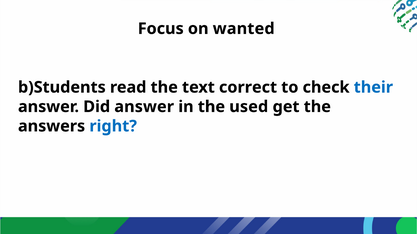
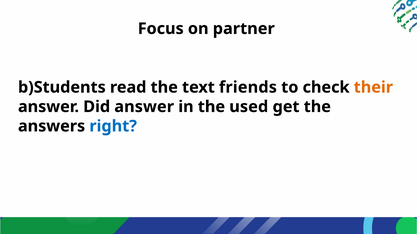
wanted: wanted -> partner
correct: correct -> friends
their colour: blue -> orange
